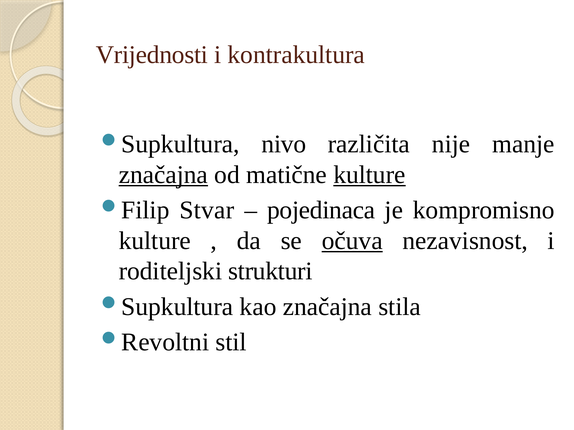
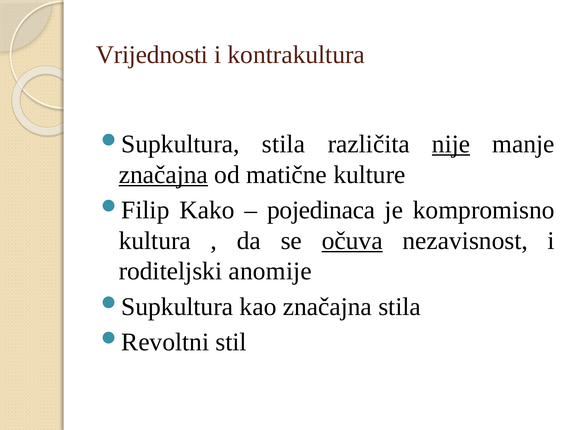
nivo at (284, 144): nivo -> stila
nije underline: none -> present
kulture at (369, 175) underline: present -> none
Stvar: Stvar -> Kako
kulture at (155, 241): kulture -> kultura
strukturi: strukturi -> anomije
